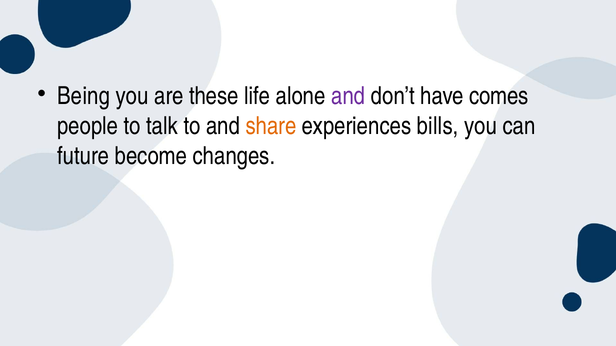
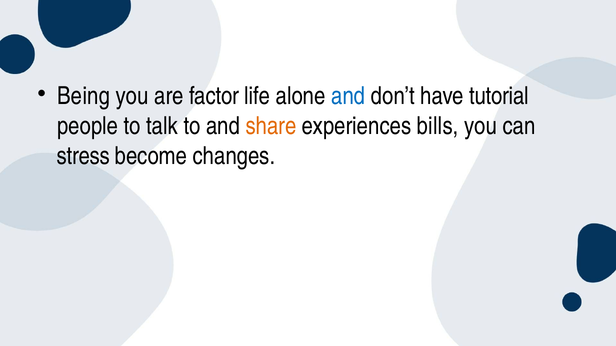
these: these -> factor
and at (348, 96) colour: purple -> blue
comes: comes -> tutorial
future: future -> stress
